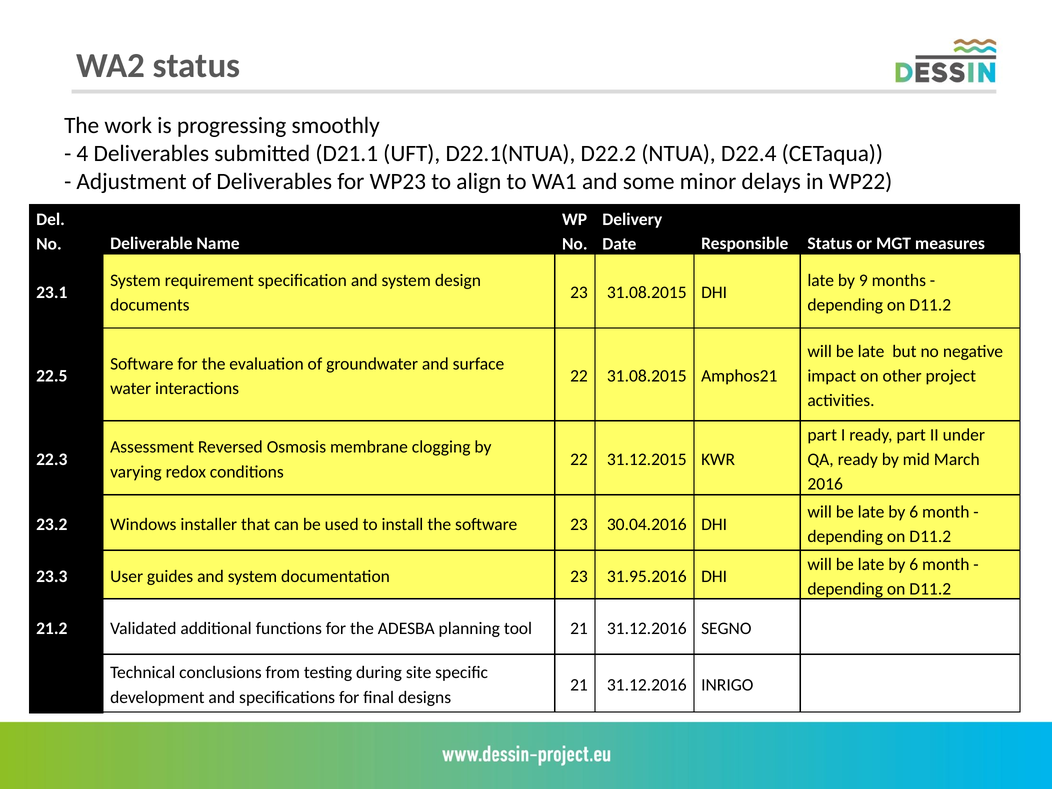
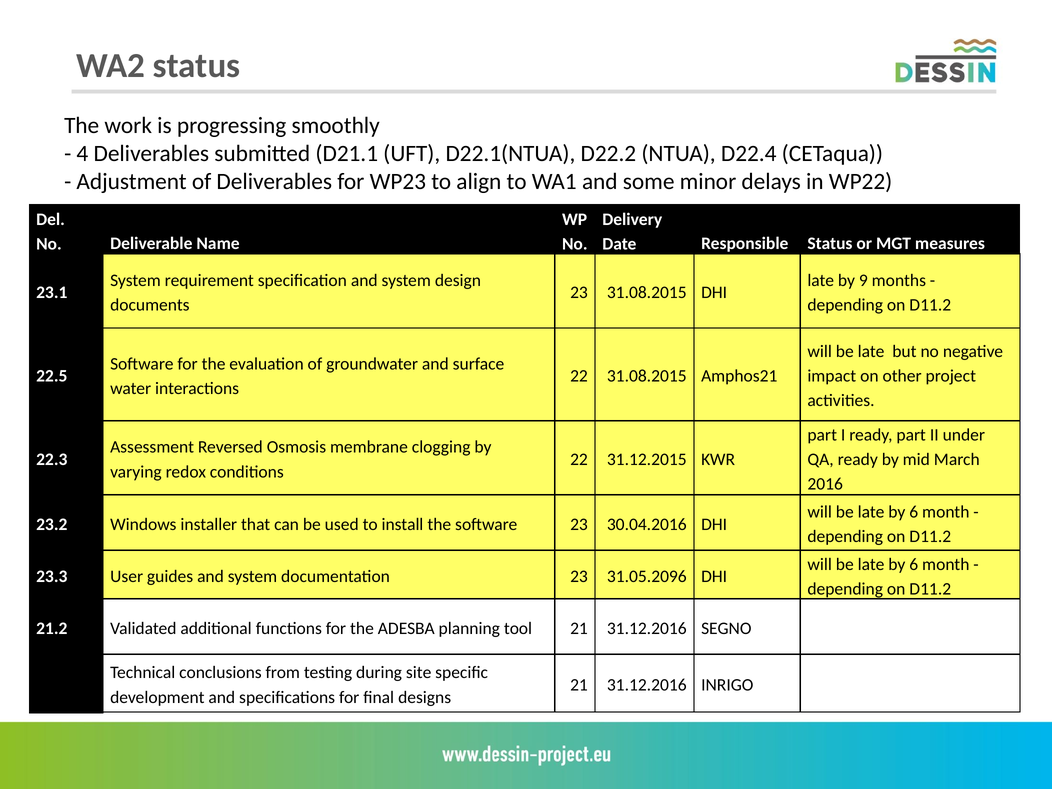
31.95.2016: 31.95.2016 -> 31.05.2096
